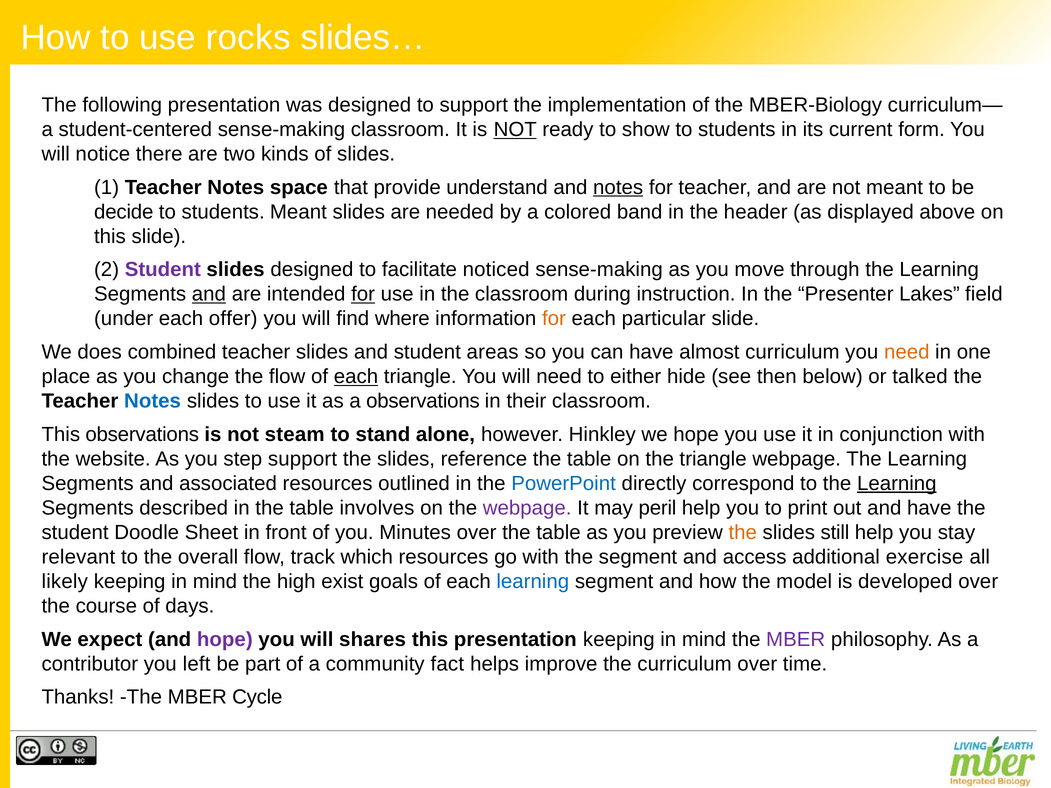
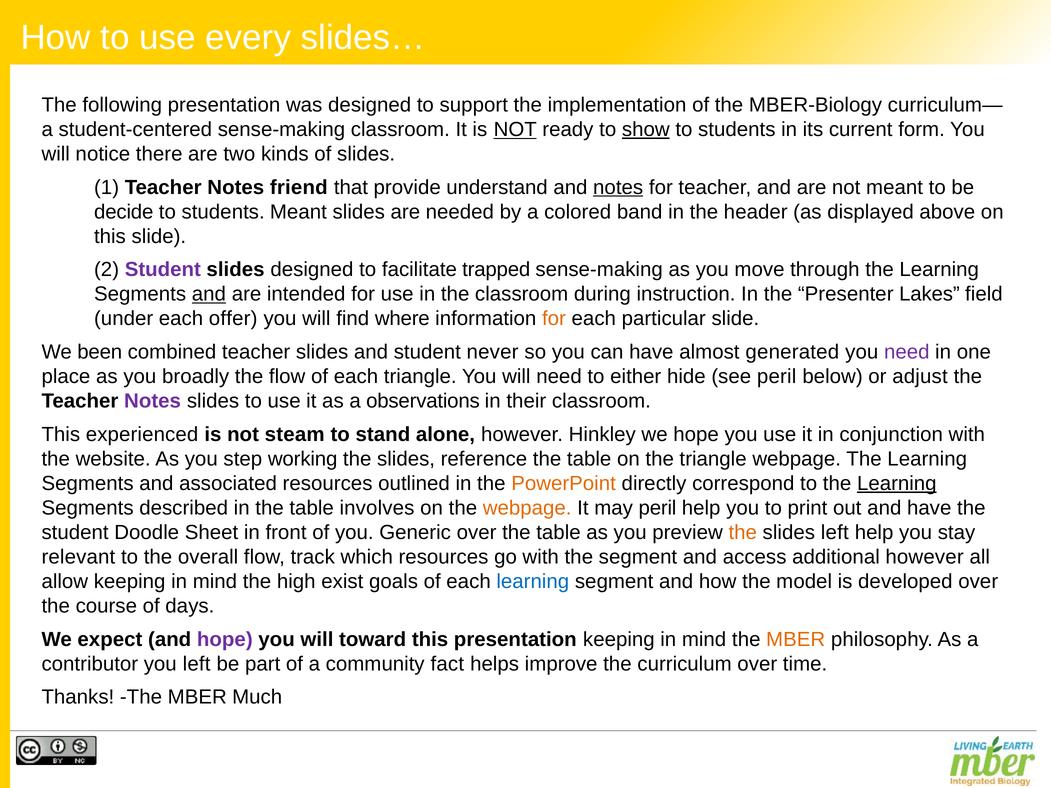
rocks: rocks -> every
show underline: none -> present
space: space -> friend
noticed: noticed -> trapped
for at (363, 294) underline: present -> none
does: does -> been
areas: areas -> never
almost curriculum: curriculum -> generated
need at (907, 352) colour: orange -> purple
change: change -> broadly
each at (356, 377) underline: present -> none
see then: then -> peril
talked: talked -> adjust
Notes at (153, 401) colour: blue -> purple
This observations: observations -> experienced
step support: support -> working
PowerPoint colour: blue -> orange
webpage at (527, 508) colour: purple -> orange
Minutes: Minutes -> Generic
slides still: still -> left
additional exercise: exercise -> however
likely: likely -> allow
shares: shares -> toward
MBER at (796, 640) colour: purple -> orange
Cycle: Cycle -> Much
